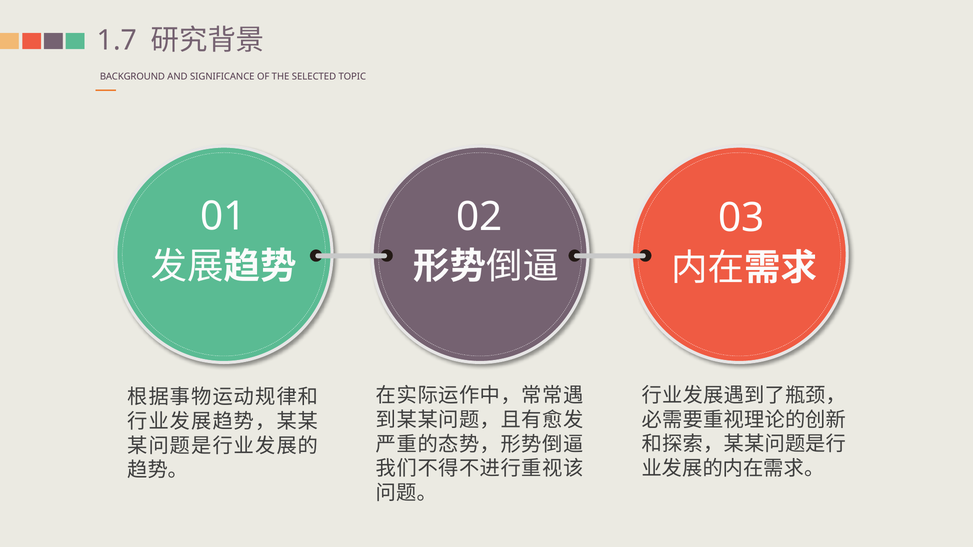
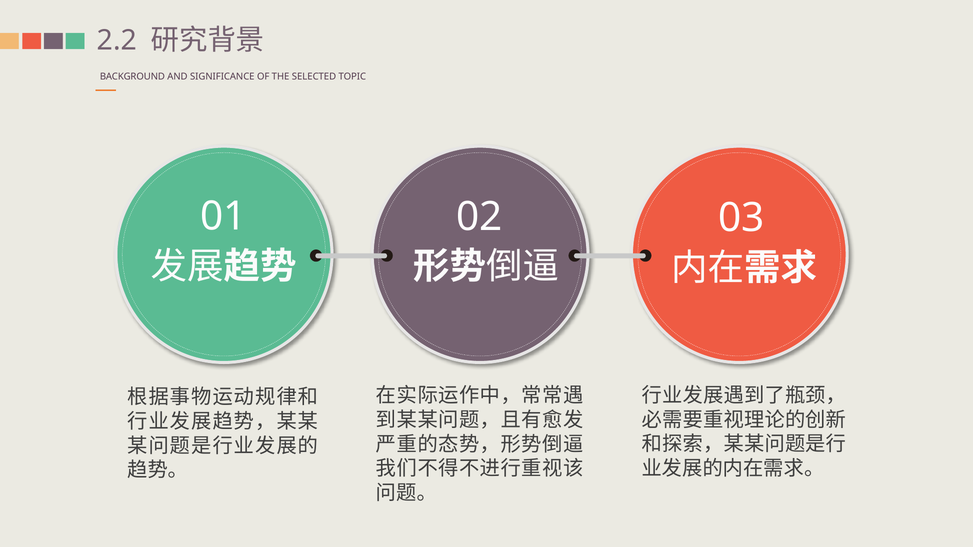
1.7: 1.7 -> 2.2
